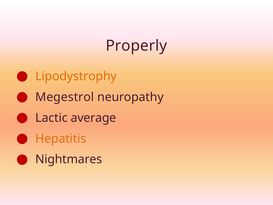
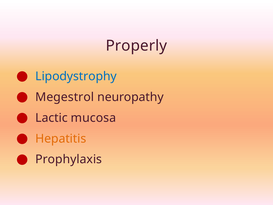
Lipodystrophy colour: orange -> blue
average: average -> mucosa
Nightmares: Nightmares -> Prophylaxis
